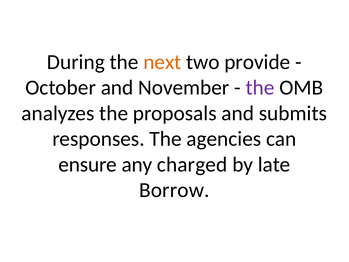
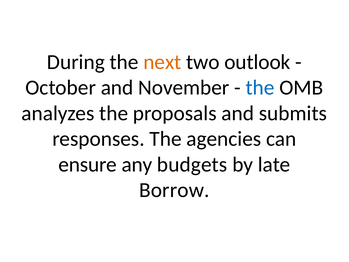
provide: provide -> outlook
the at (260, 88) colour: purple -> blue
charged: charged -> budgets
